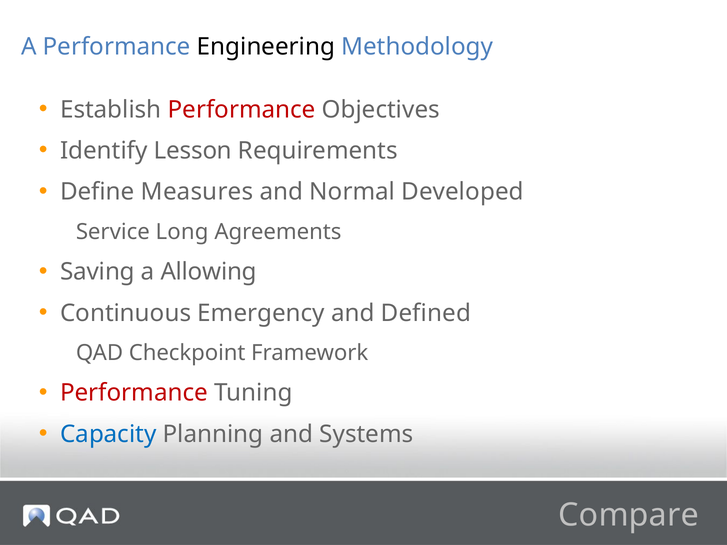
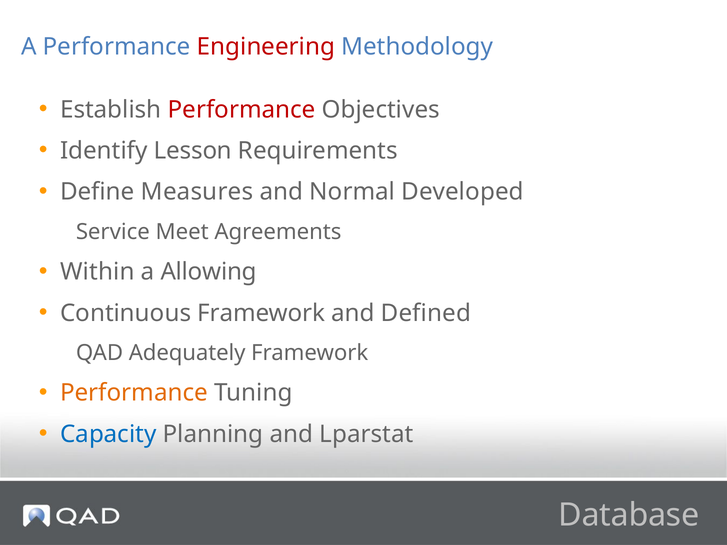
Engineering colour: black -> red
Long: Long -> Meet
Saving: Saving -> Within
Continuous Emergency: Emergency -> Framework
Checkpoint: Checkpoint -> Adequately
Performance at (134, 393) colour: red -> orange
Systems: Systems -> Lparstat
Compare: Compare -> Database
